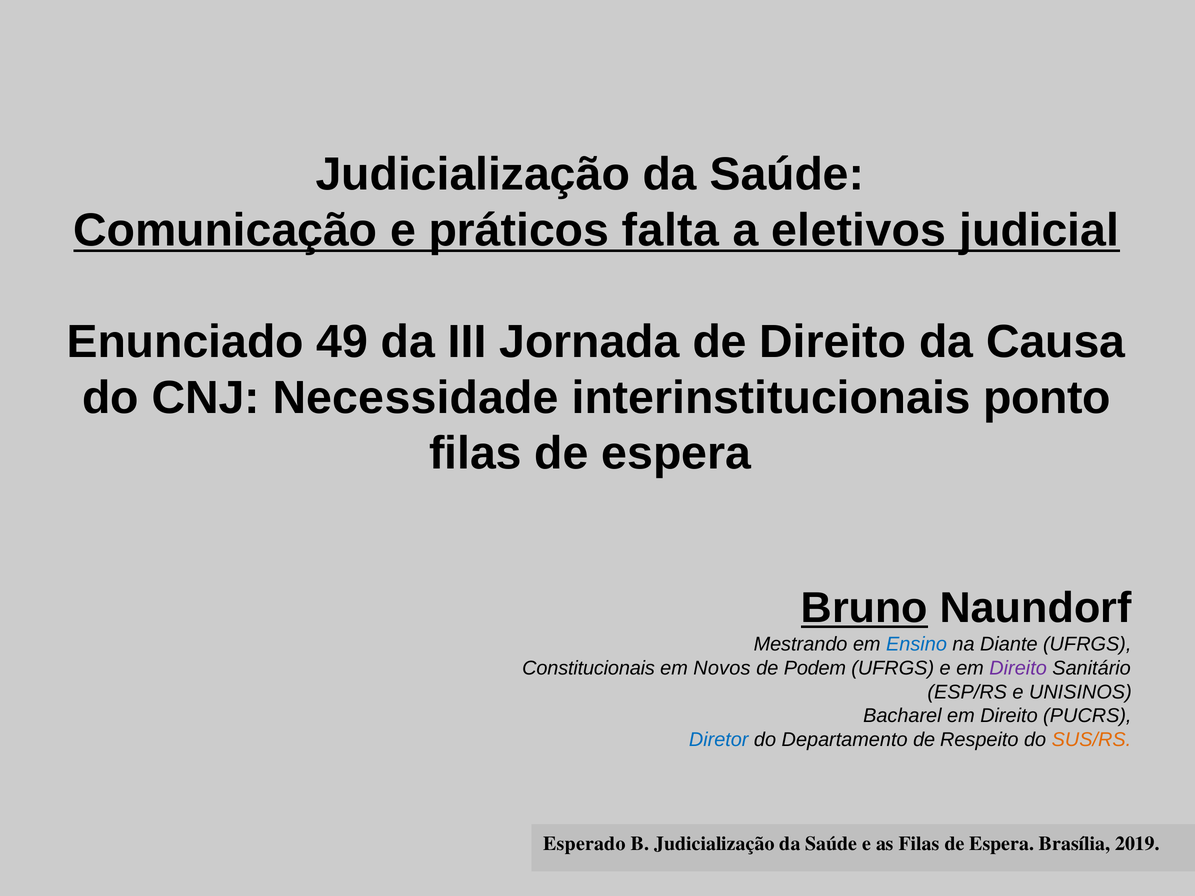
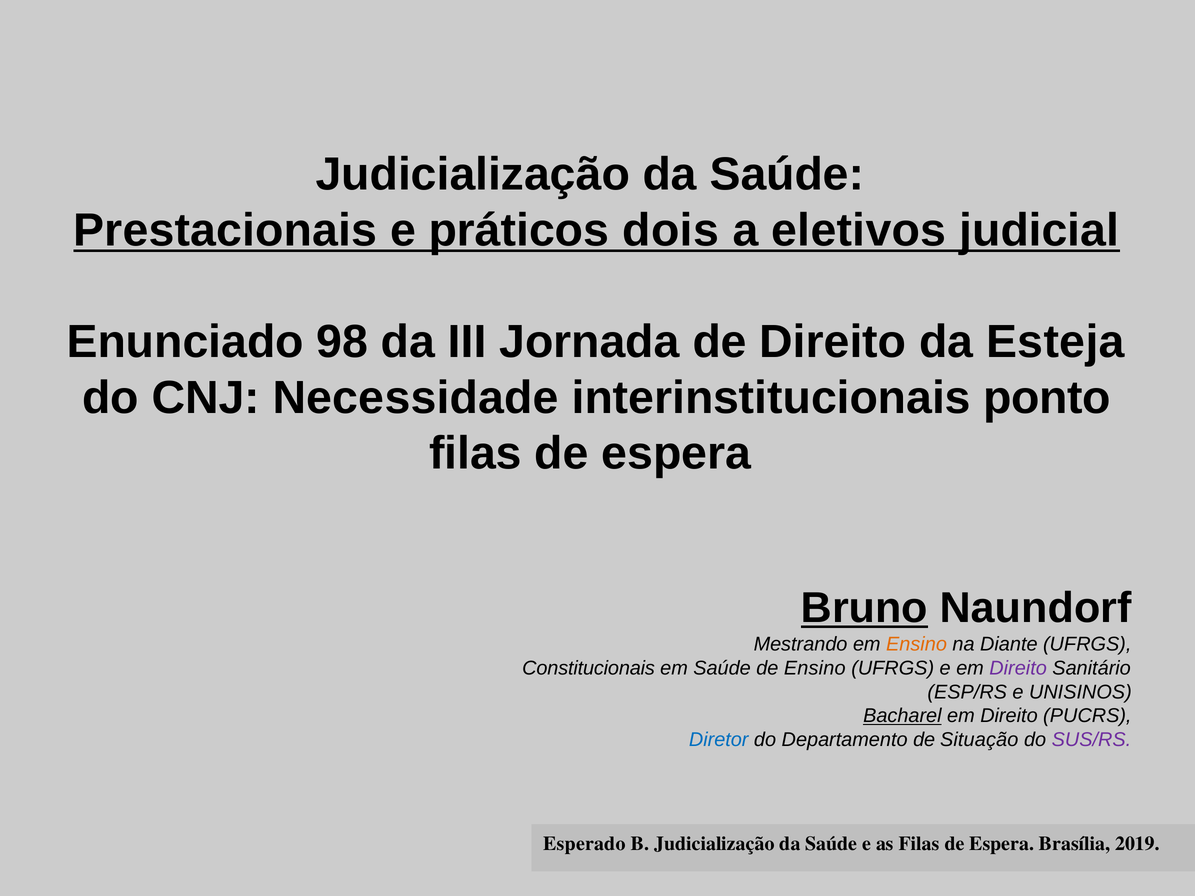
Comunicação: Comunicação -> Prestacionais
falta: falta -> dois
49: 49 -> 98
Causa: Causa -> Esteja
Ensino at (916, 644) colour: blue -> orange
em Novos: Novos -> Saúde
de Podem: Podem -> Ensino
Bacharel underline: none -> present
Respeito: Respeito -> Situação
SUS/RS colour: orange -> purple
